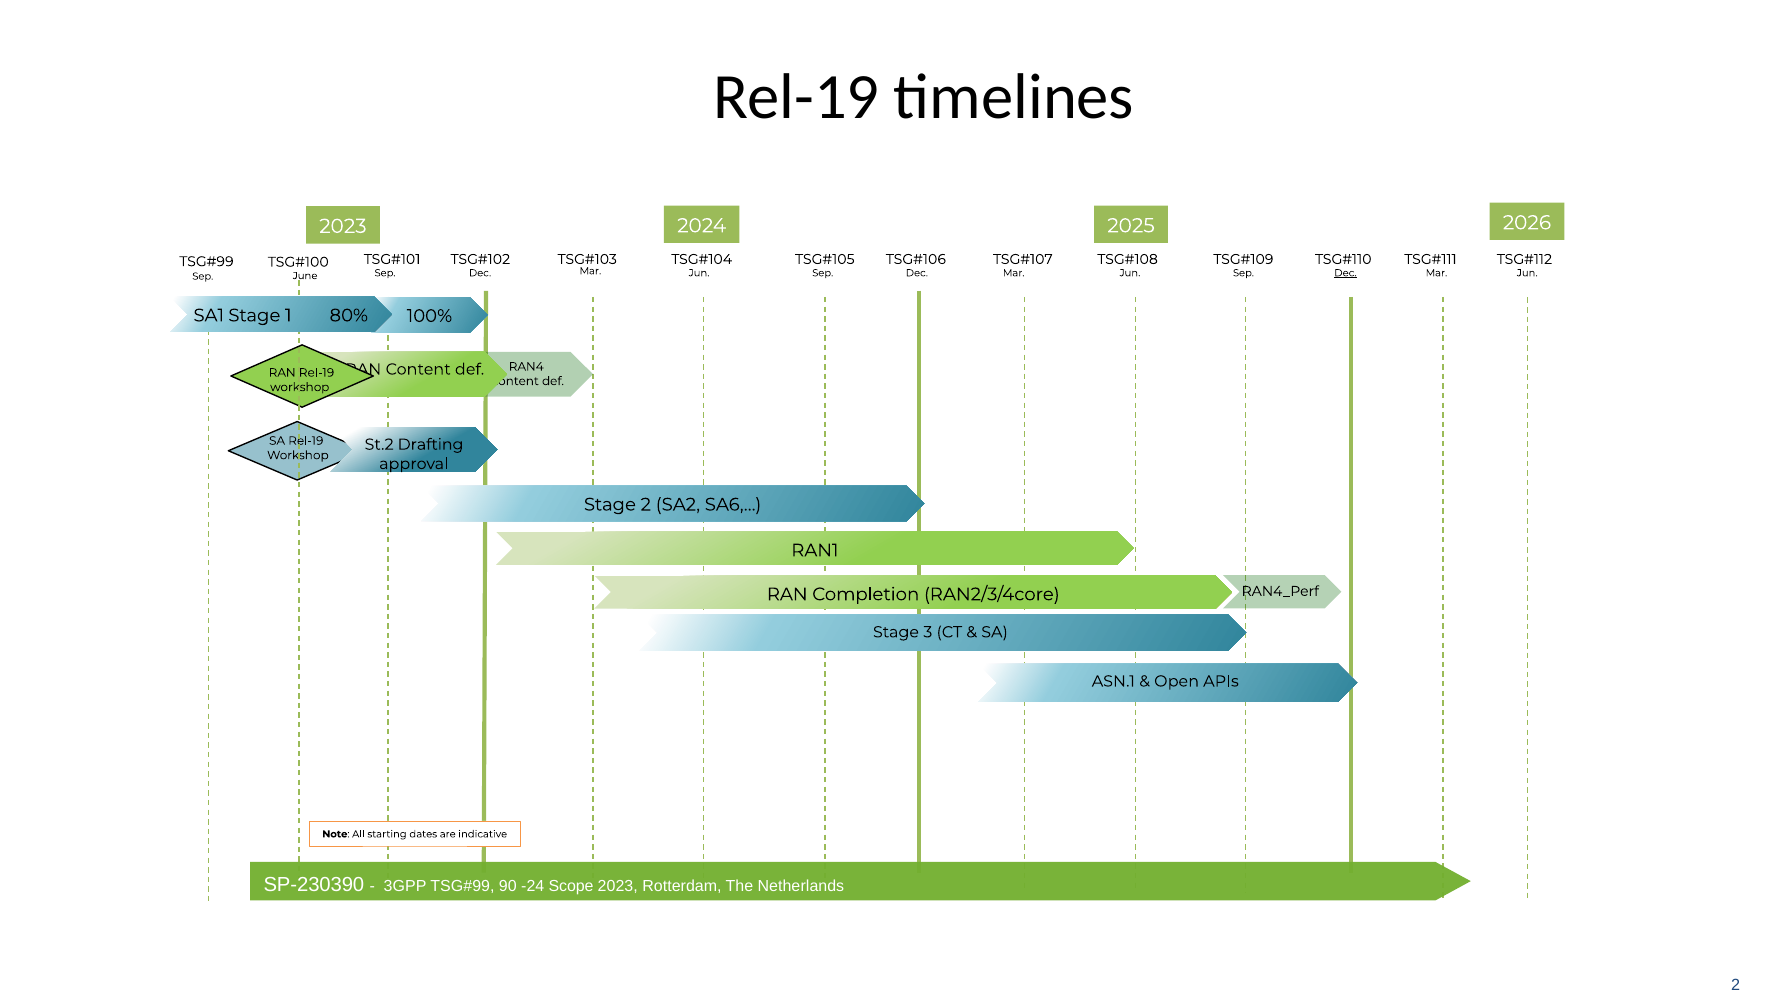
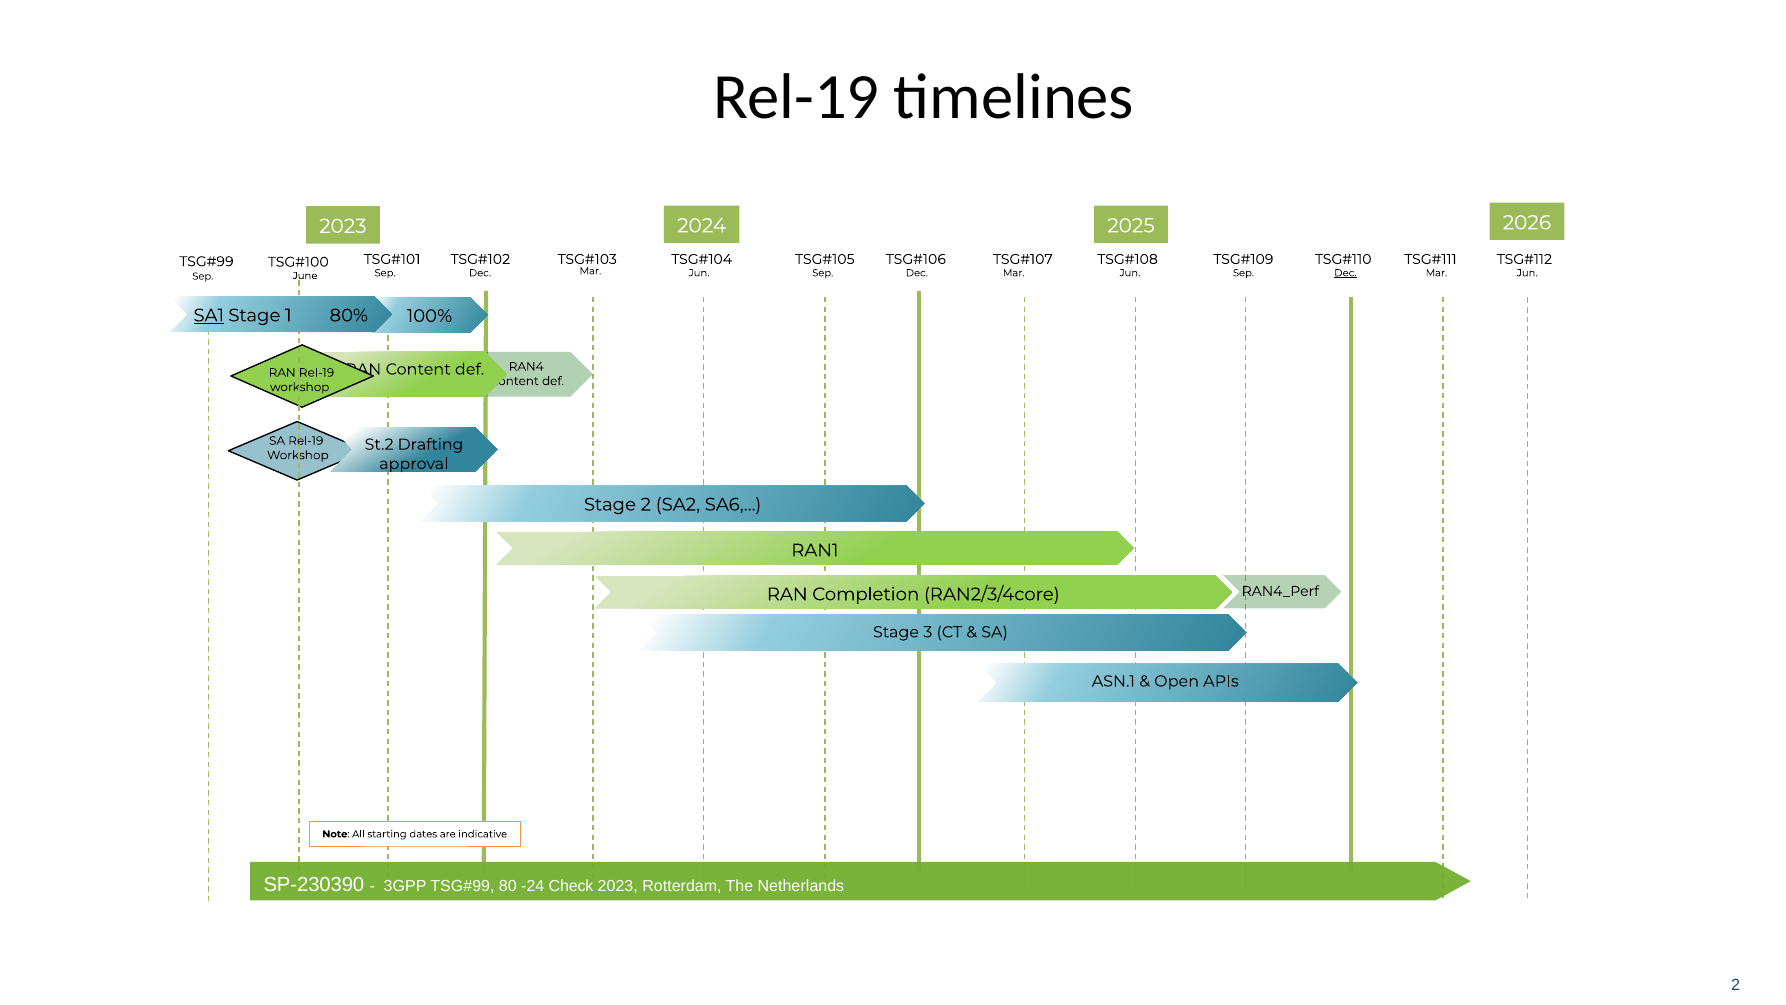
SA1 underline: none -> present
90: 90 -> 80
Scope: Scope -> Check
